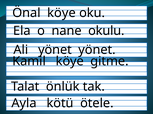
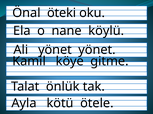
Önal köye: köye -> öteki
okulu: okulu -> köylü
